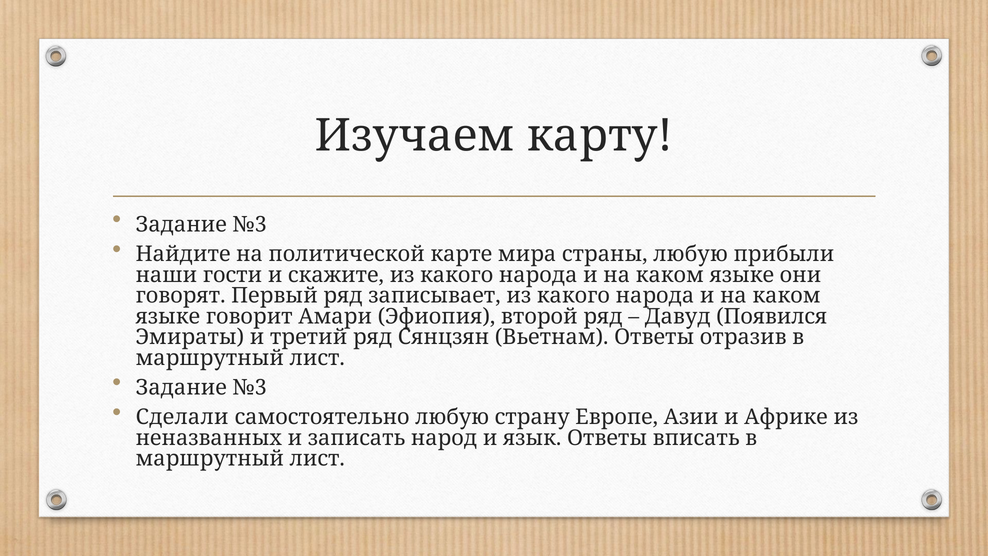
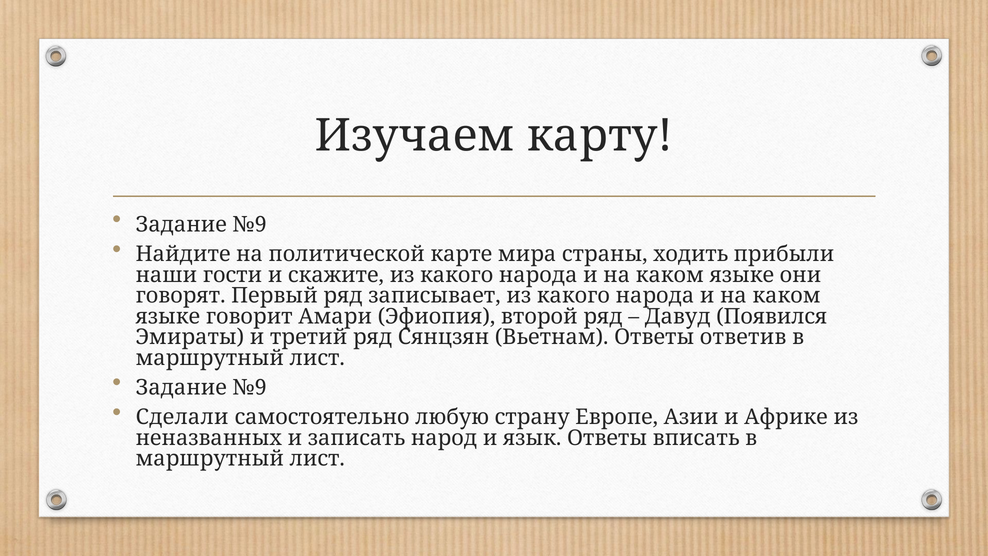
№3 at (250, 225): №3 -> №9
страны любую: любую -> ходить
отразив: отразив -> ответив
№3 at (250, 387): №3 -> №9
